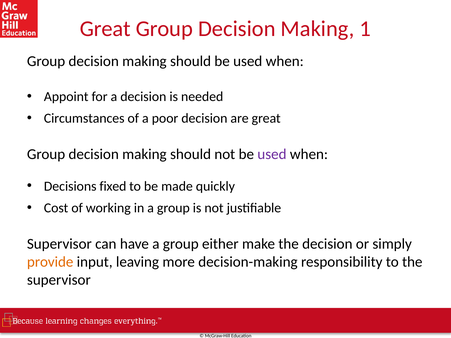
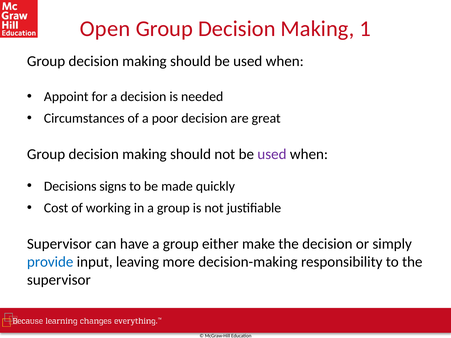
Great at (105, 29): Great -> Open
fixed: fixed -> signs
provide colour: orange -> blue
